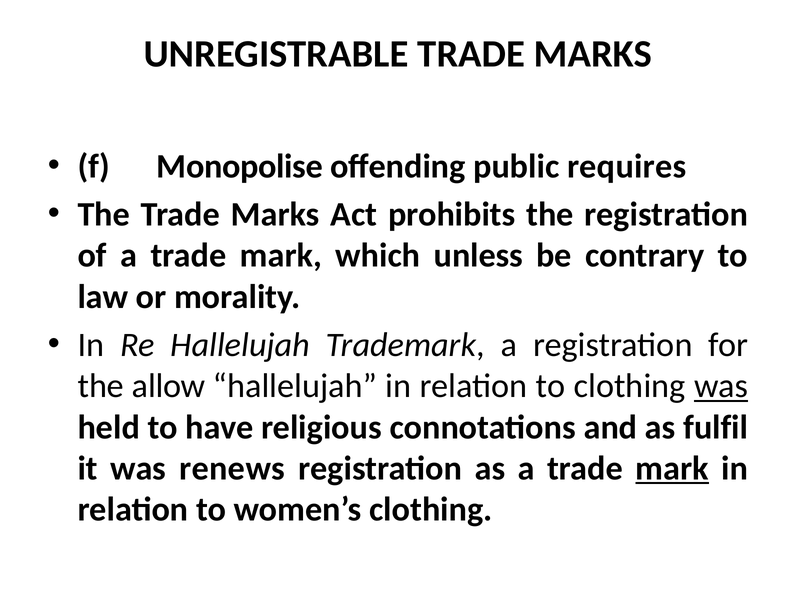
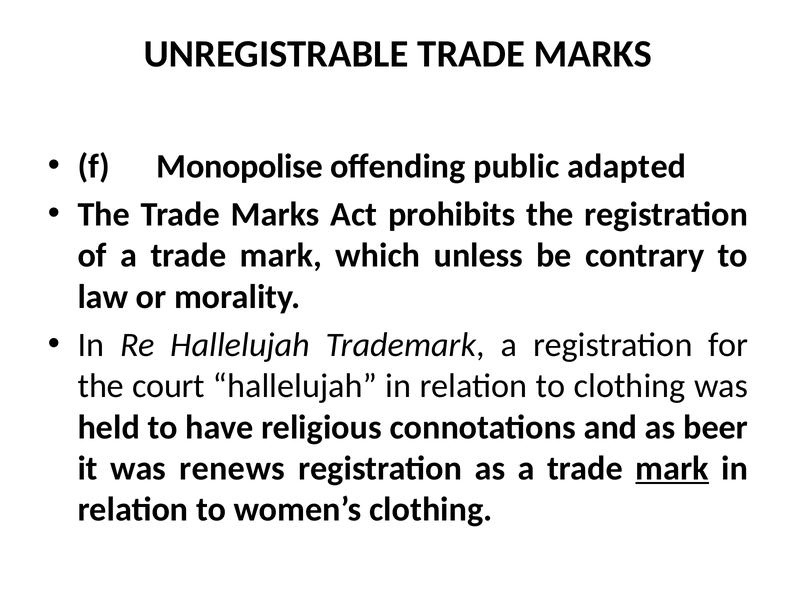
requires: requires -> adapted
allow: allow -> court
was at (721, 386) underline: present -> none
fulfil: fulfil -> beer
